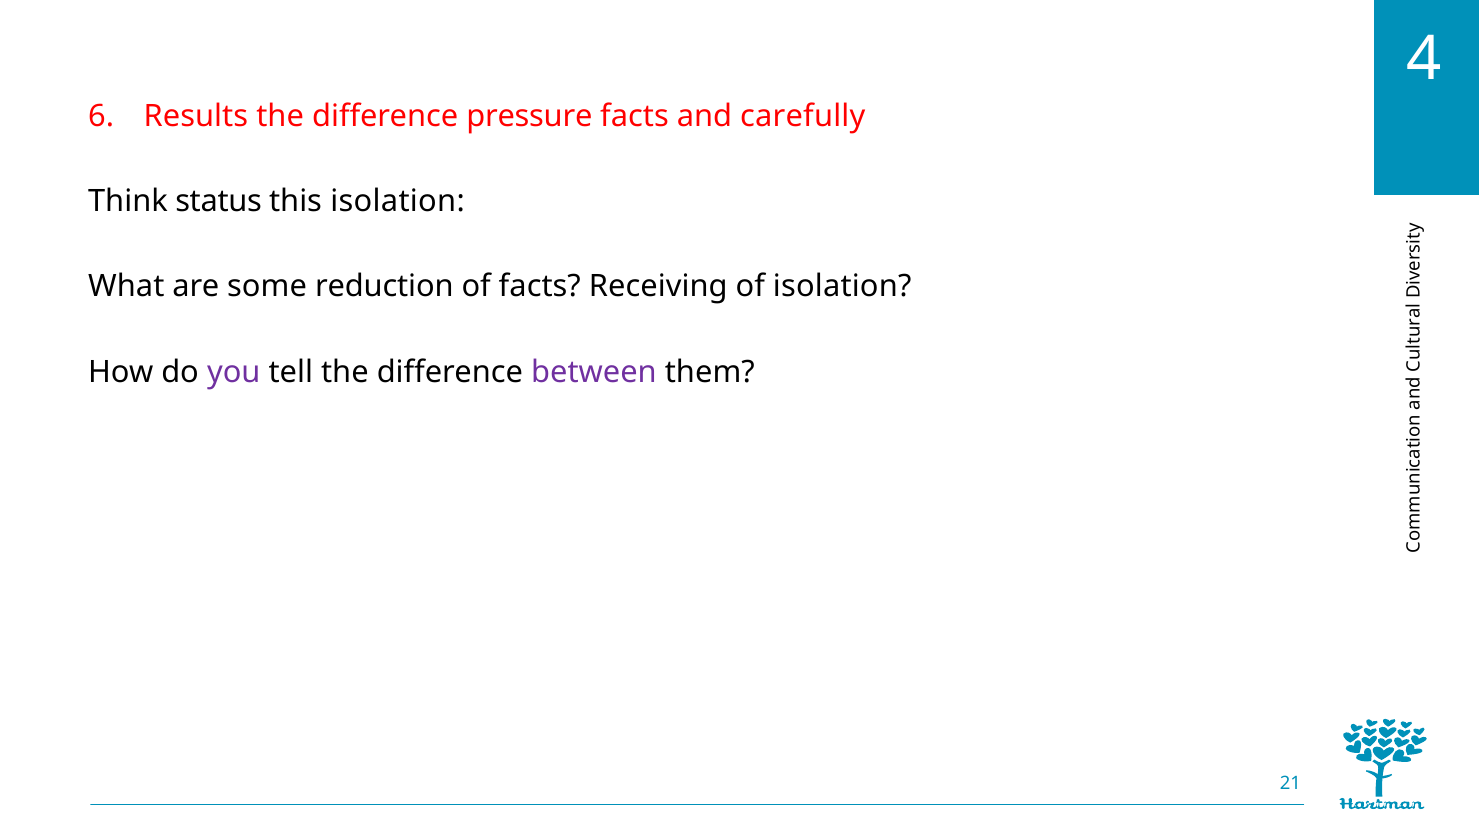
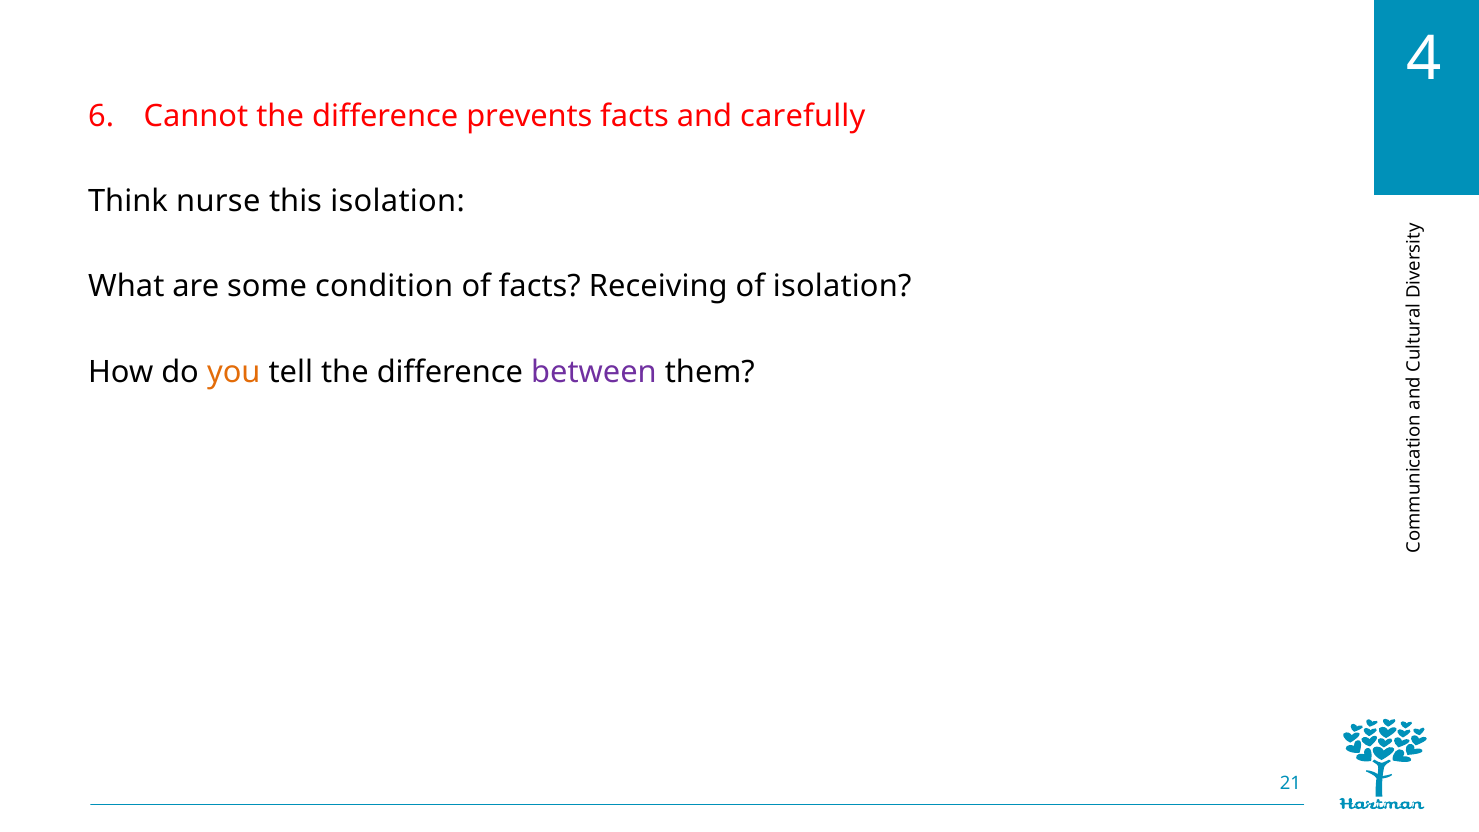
Results: Results -> Cannot
pressure: pressure -> prevents
status: status -> nurse
reduction: reduction -> condition
you colour: purple -> orange
